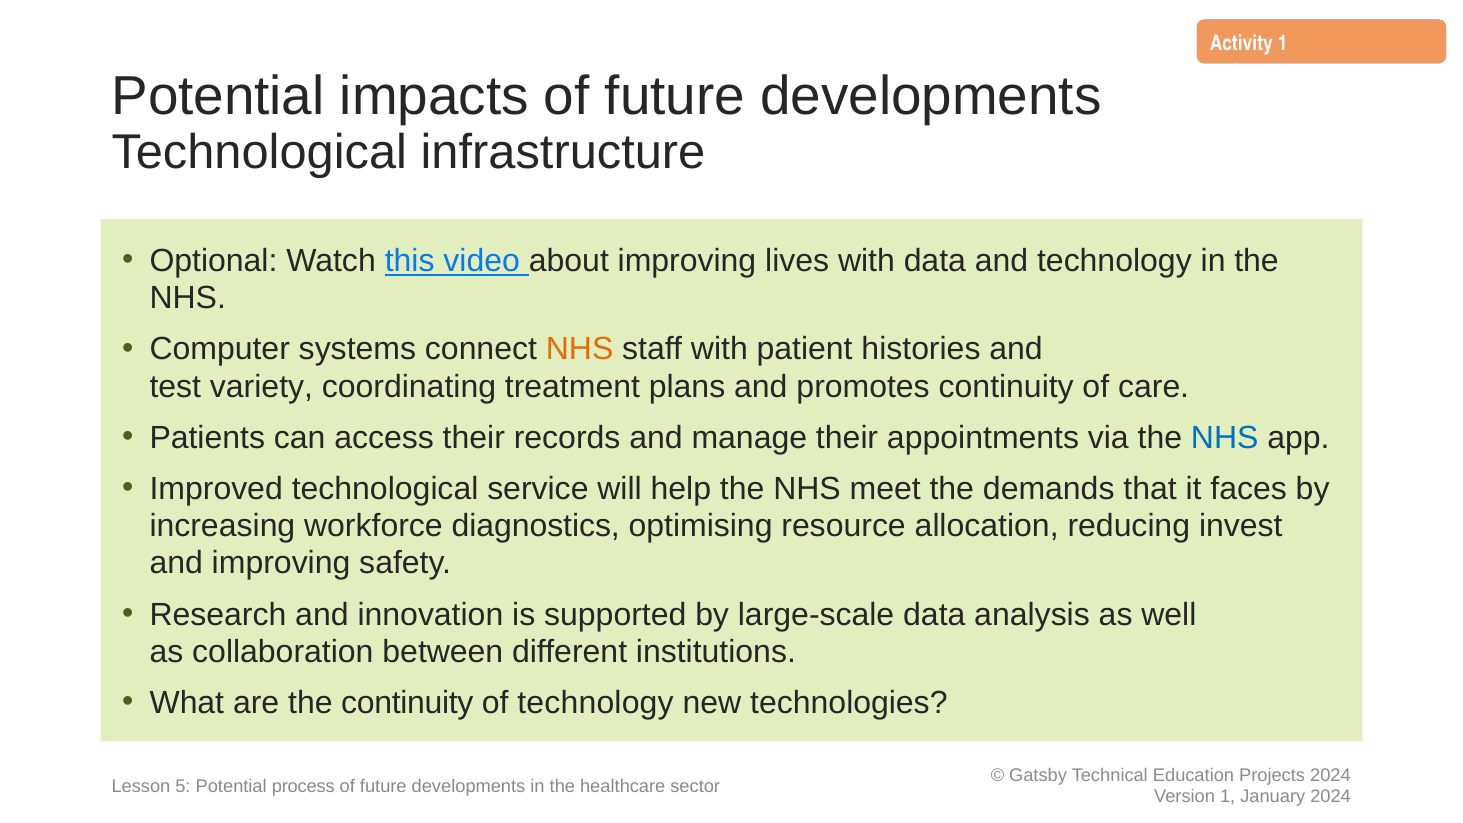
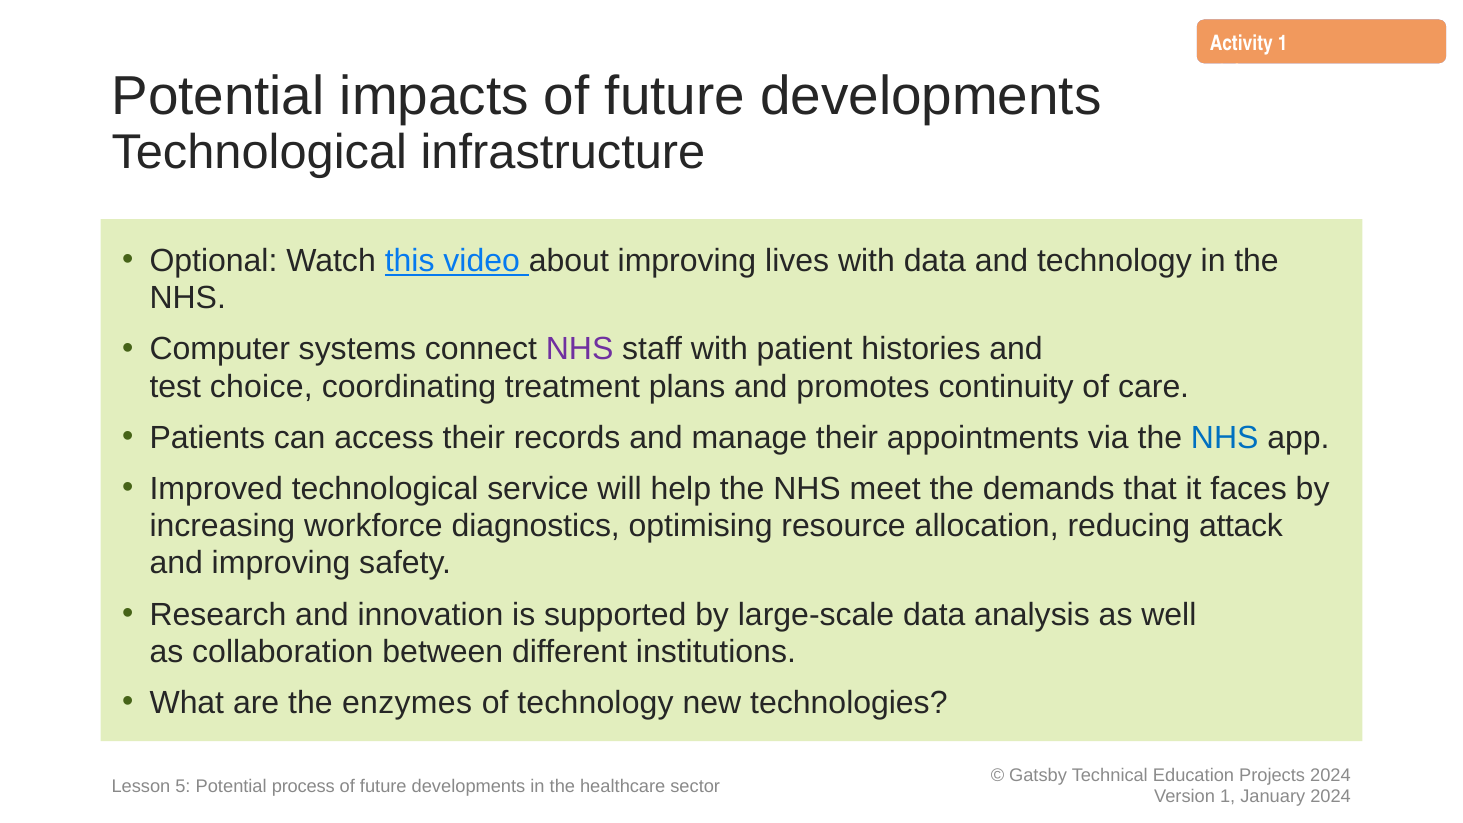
NHS at (580, 349) colour: orange -> purple
variety: variety -> choice
invest: invest -> attack
the continuity: continuity -> enzymes
